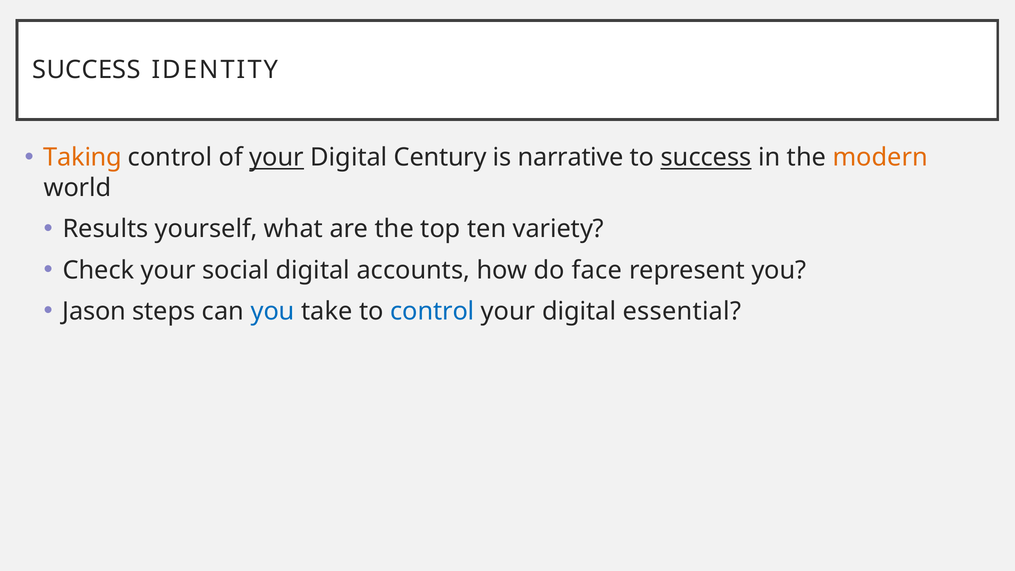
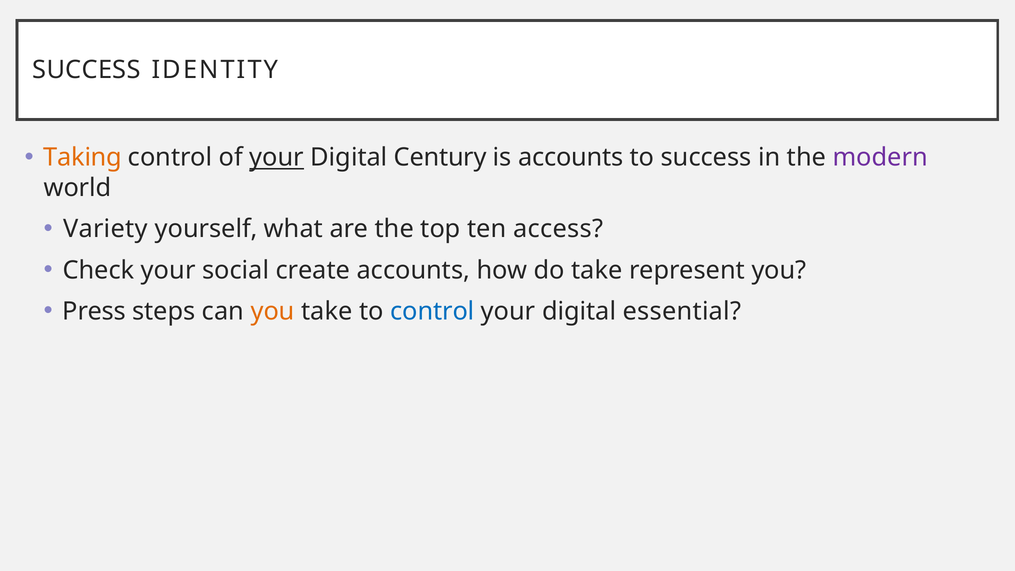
is narrative: narrative -> accounts
success at (706, 158) underline: present -> none
modern colour: orange -> purple
Results: Results -> Variety
variety: variety -> access
social digital: digital -> create
do face: face -> take
Jason: Jason -> Press
you at (273, 311) colour: blue -> orange
